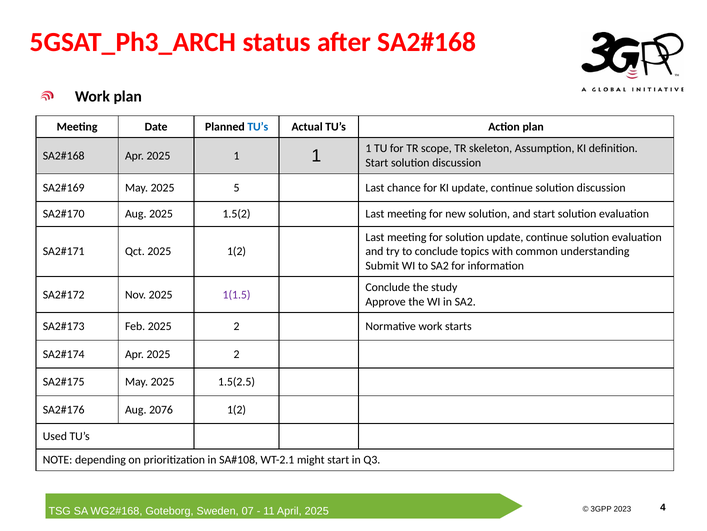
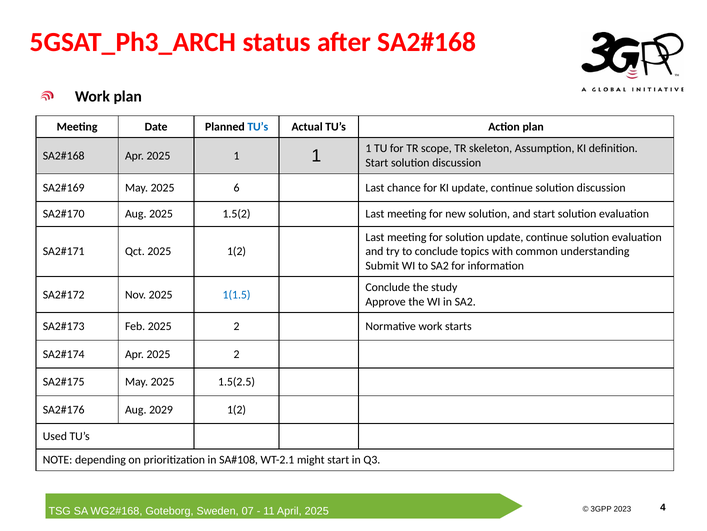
5: 5 -> 6
1(1.5 colour: purple -> blue
2076: 2076 -> 2029
